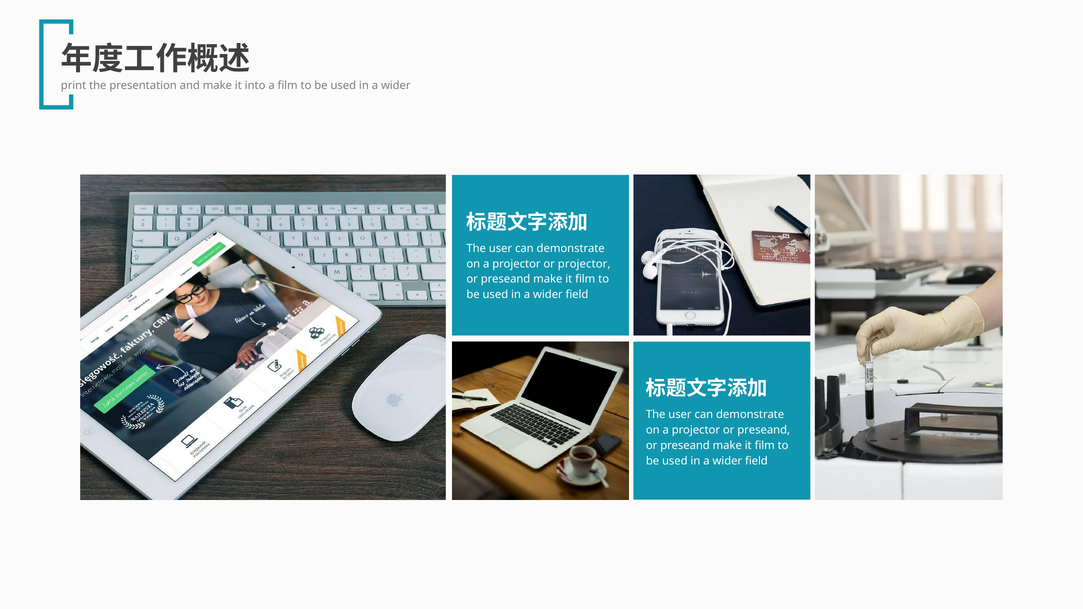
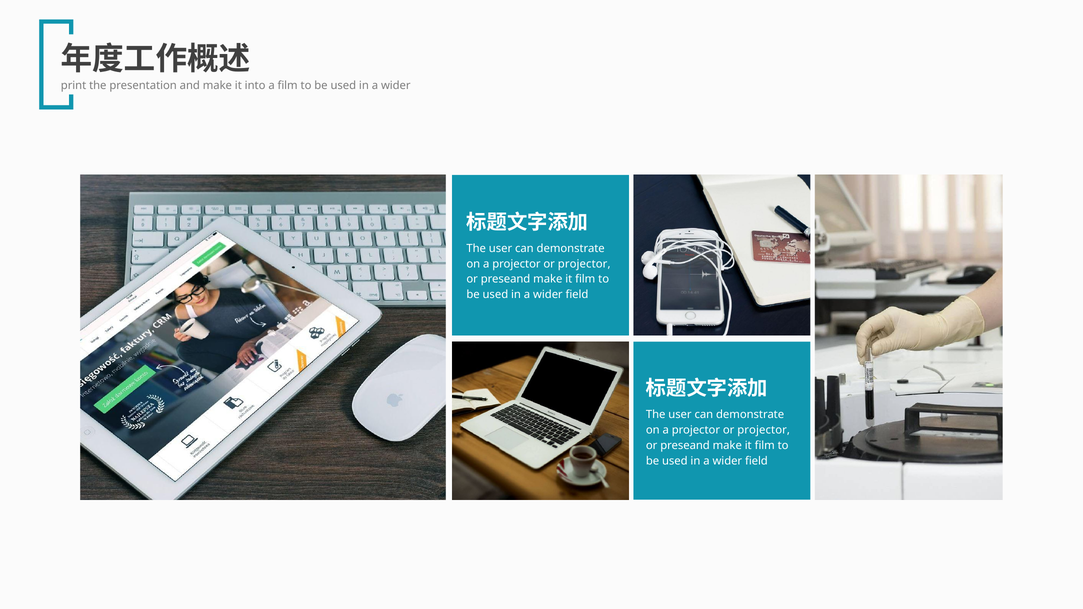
preseand at (764, 430): preseand -> projector
